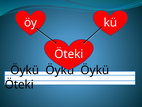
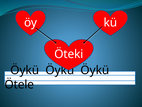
Öteki at (19, 84): Öteki -> Ötele
